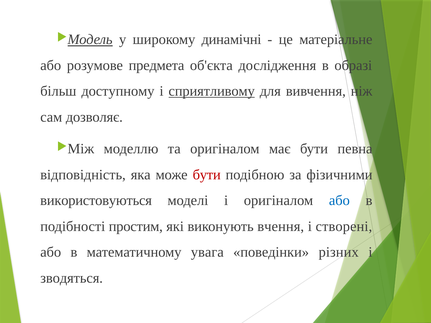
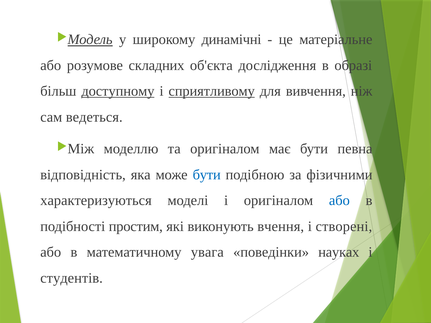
предмета: предмета -> складних
доступному underline: none -> present
дозволяє: дозволяє -> ведеться
бути at (207, 175) colour: red -> blue
використовуються: використовуються -> характеризуються
різних: різних -> науках
зводяться: зводяться -> студентів
